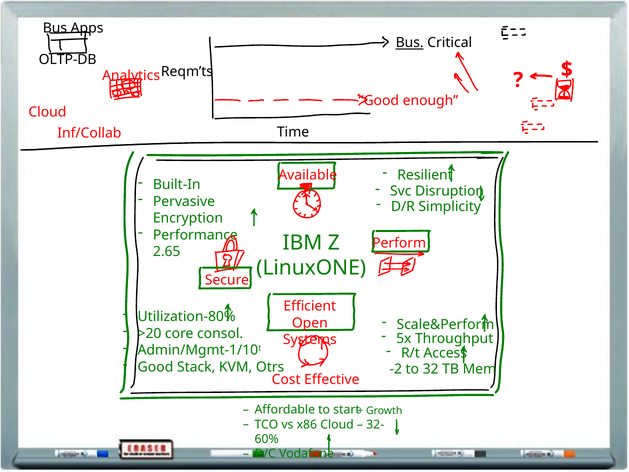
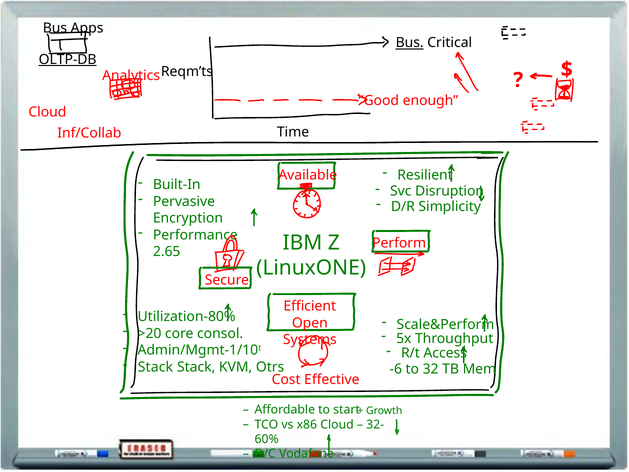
OLTP-DB underline: none -> present
Good at (155, 367): Good -> Stack
-2: -2 -> -6
